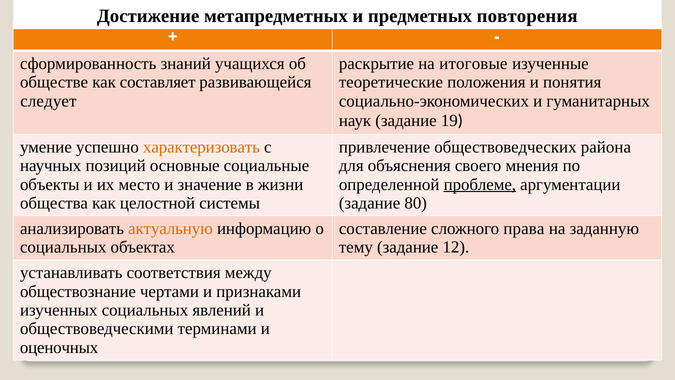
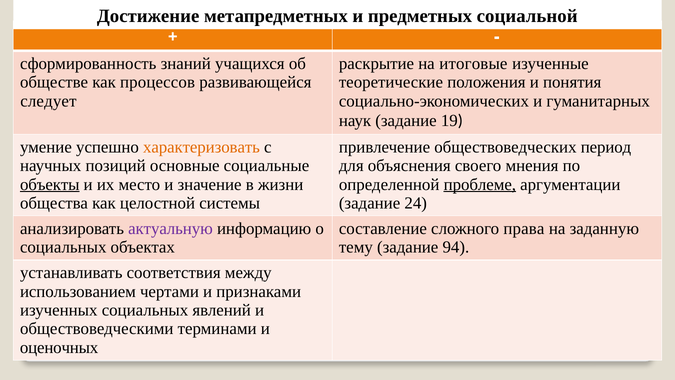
повторения: повторения -> социальной
составляет: составляет -> процессов
района: района -> период
объекты underline: none -> present
80: 80 -> 24
актуальную colour: orange -> purple
12: 12 -> 94
обществознание: обществознание -> использованием
